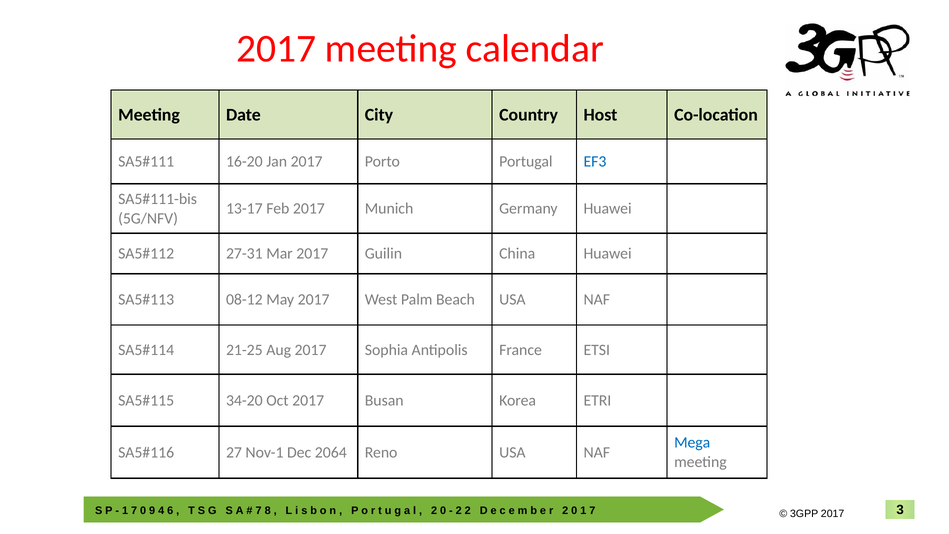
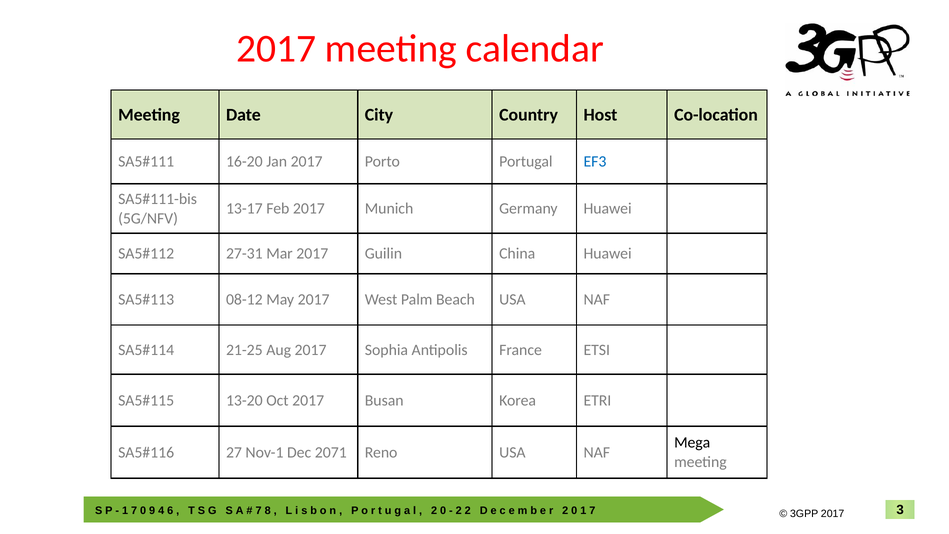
34-20: 34-20 -> 13-20
Mega colour: blue -> black
2064: 2064 -> 2071
